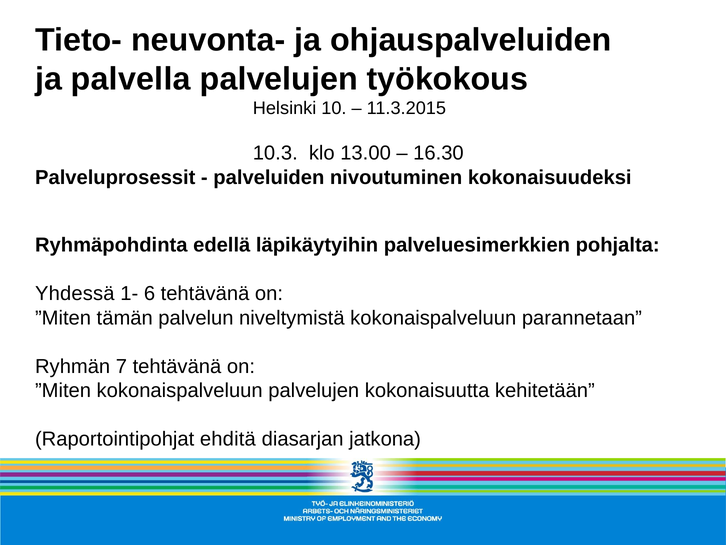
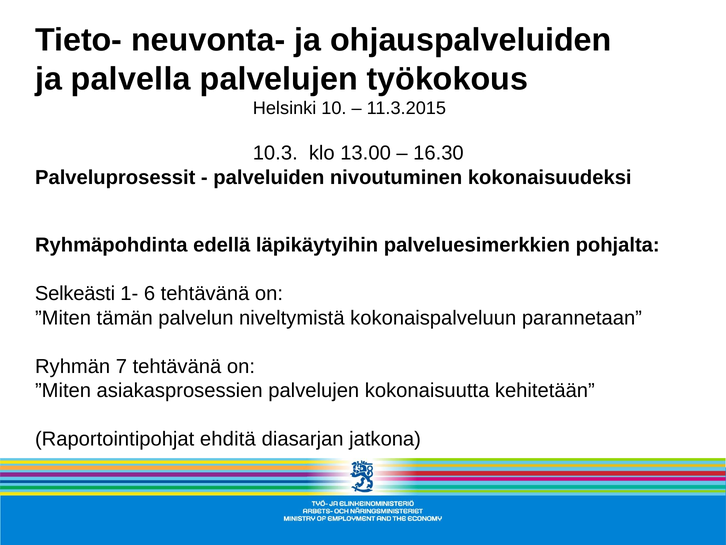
Yhdessä: Yhdessä -> Selkeästi
”Miten kokonaispalveluun: kokonaispalveluun -> asiakasprosessien
